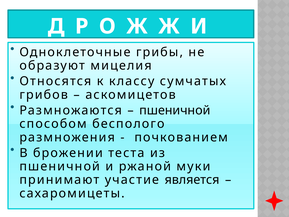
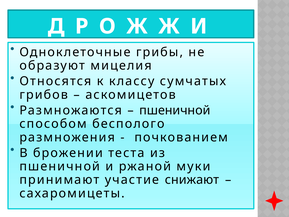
является: является -> снижают
